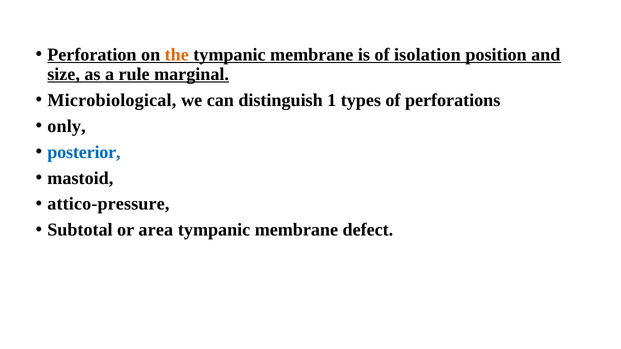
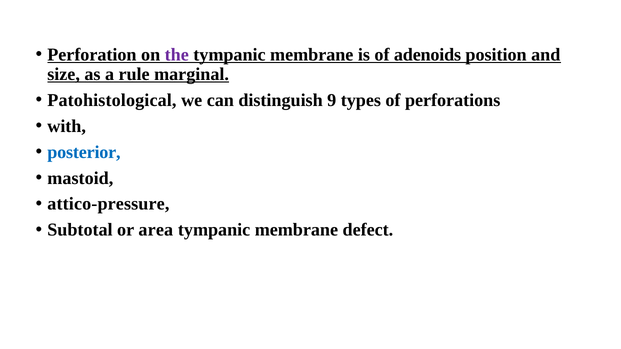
the colour: orange -> purple
isolation: isolation -> adenoids
Microbiological: Microbiological -> Patohistological
1: 1 -> 9
only: only -> with
